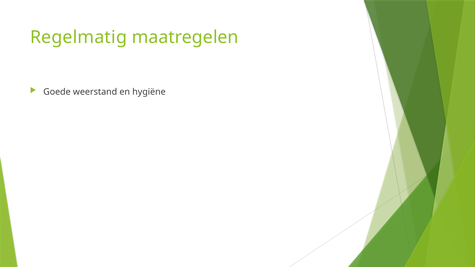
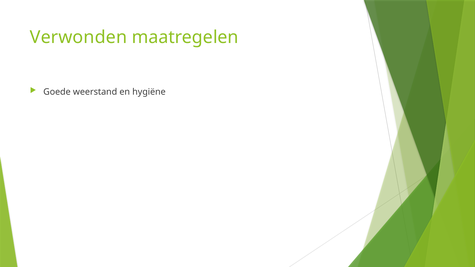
Regelmatig: Regelmatig -> Verwonden
